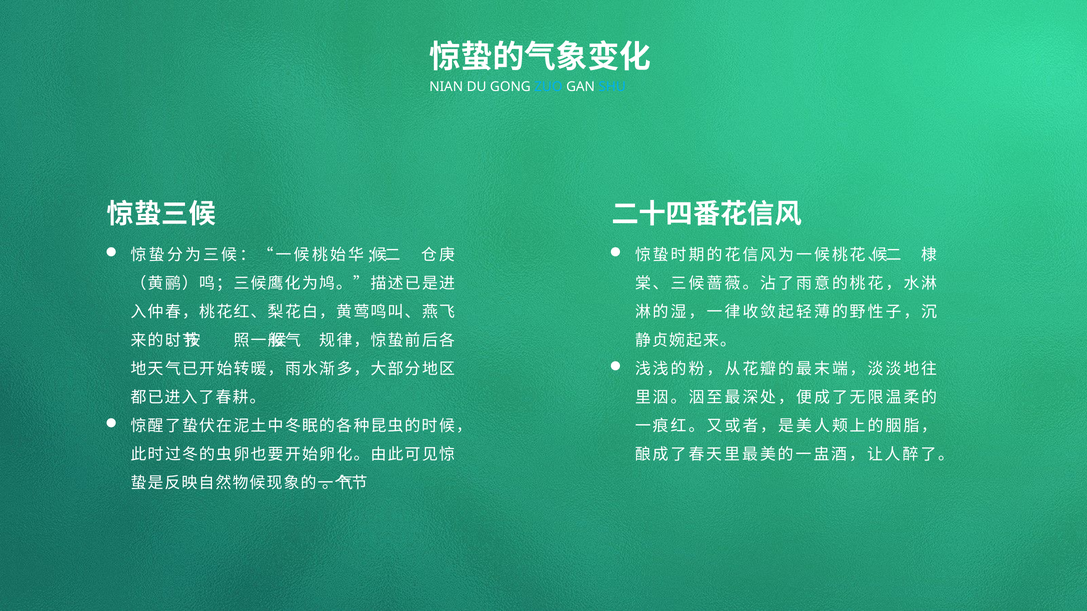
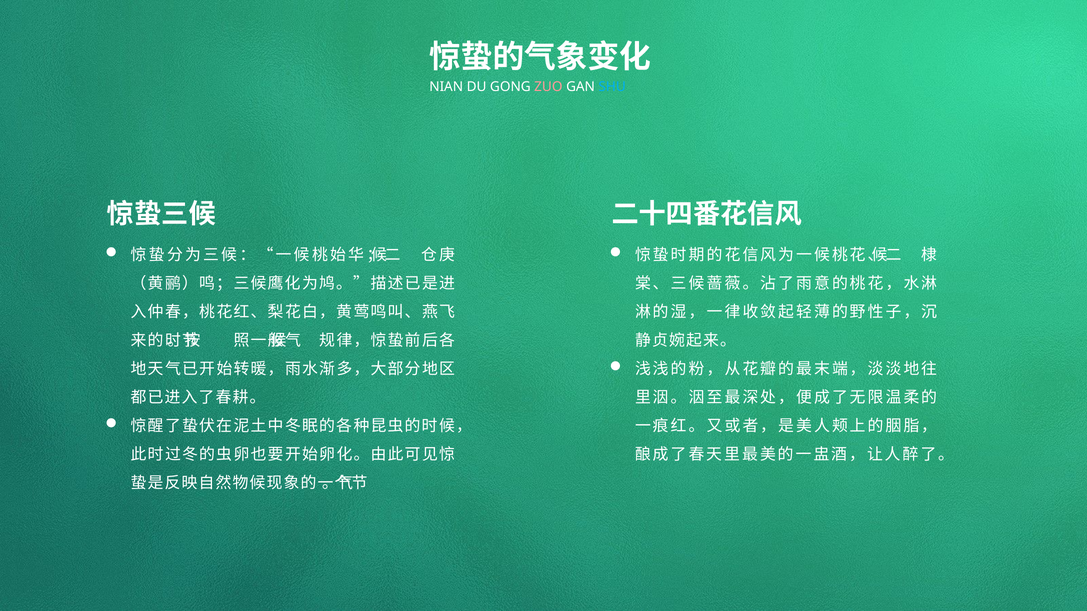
ZUO colour: light blue -> pink
